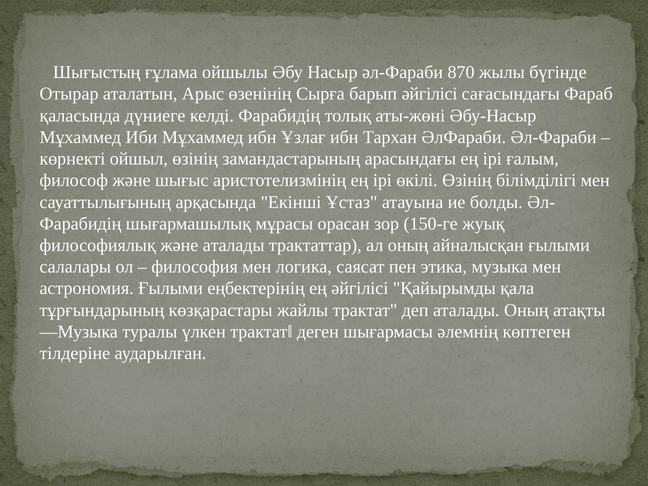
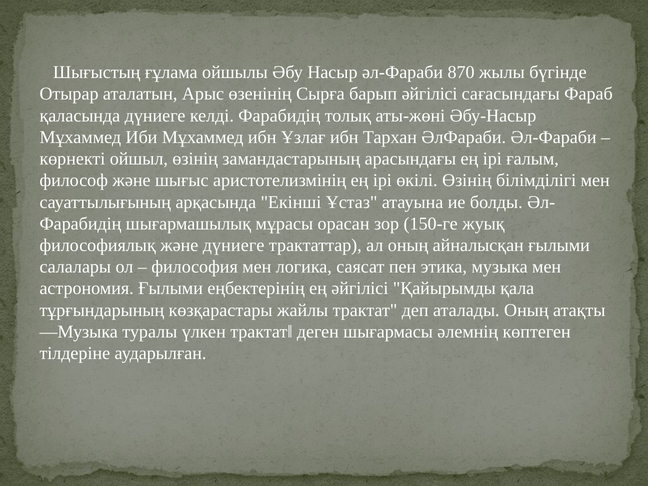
және аталады: аталады -> дүниеге
